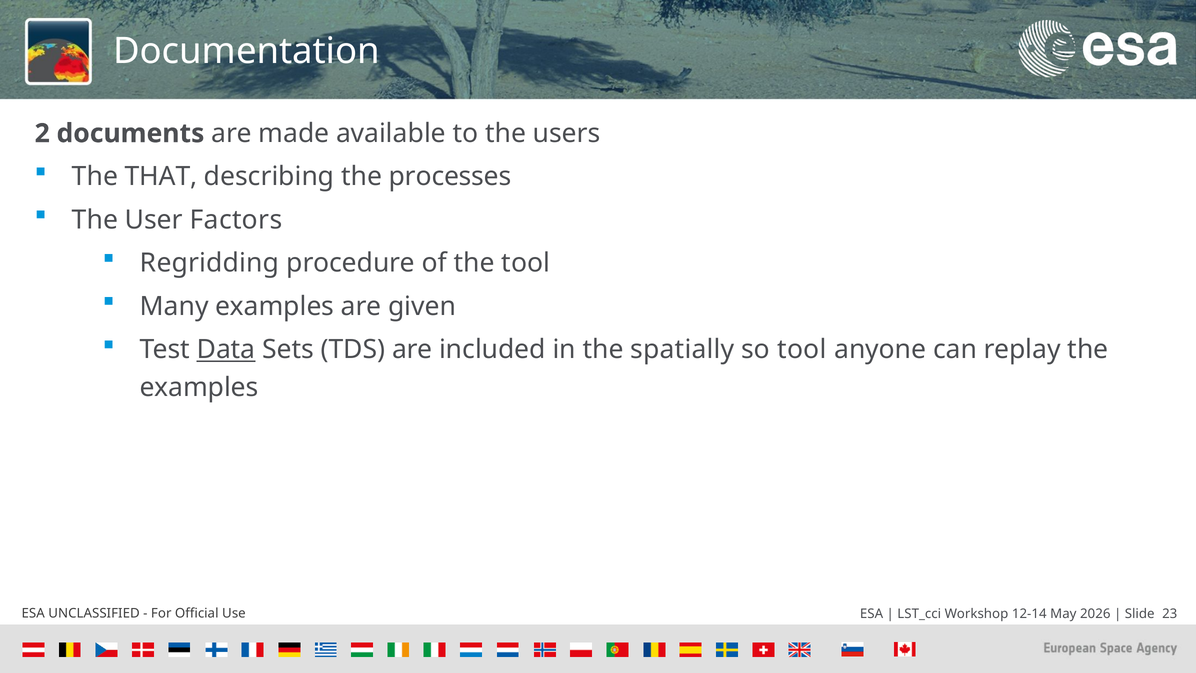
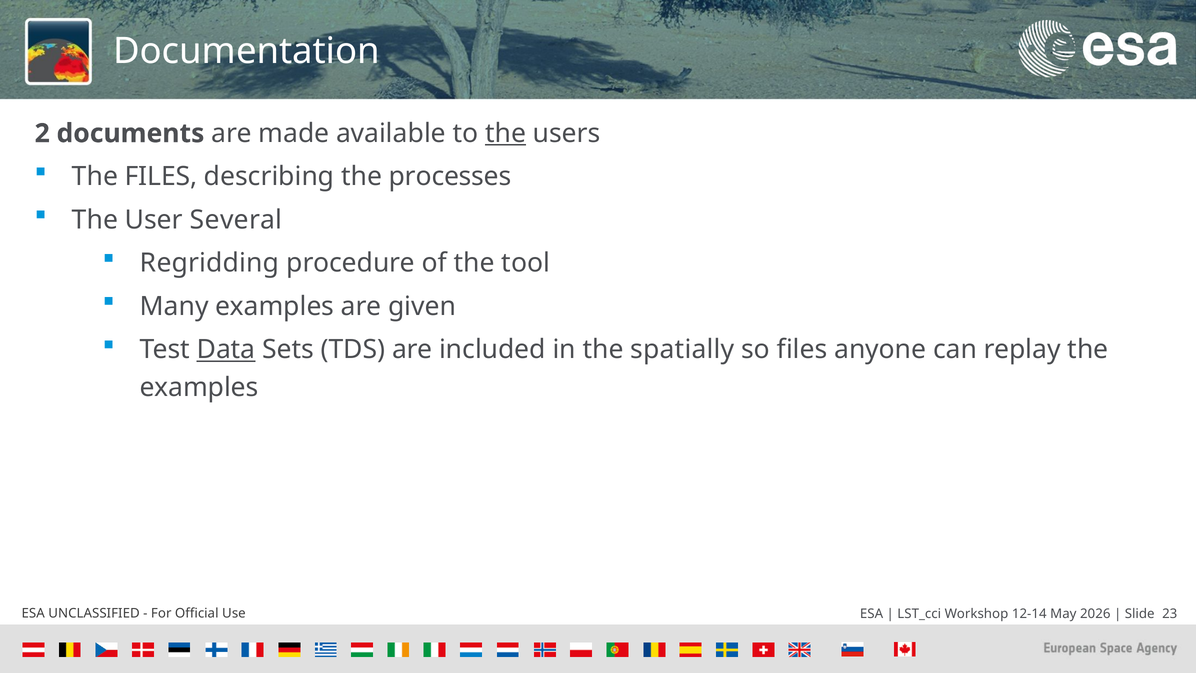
the at (506, 133) underline: none -> present
The THAT: THAT -> FILES
Factors: Factors -> Several
so tool: tool -> files
